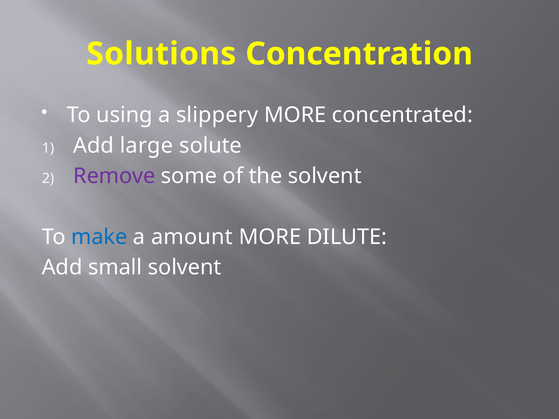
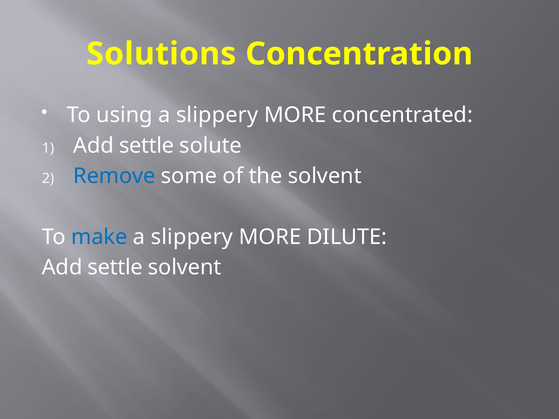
large at (146, 146): large -> settle
Remove colour: purple -> blue
amount at (192, 237): amount -> slippery
small at (115, 267): small -> settle
